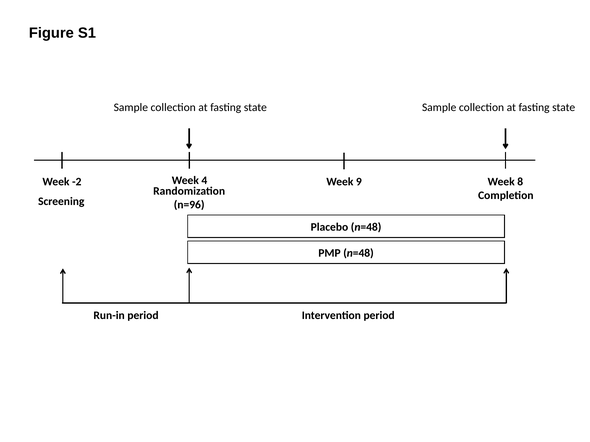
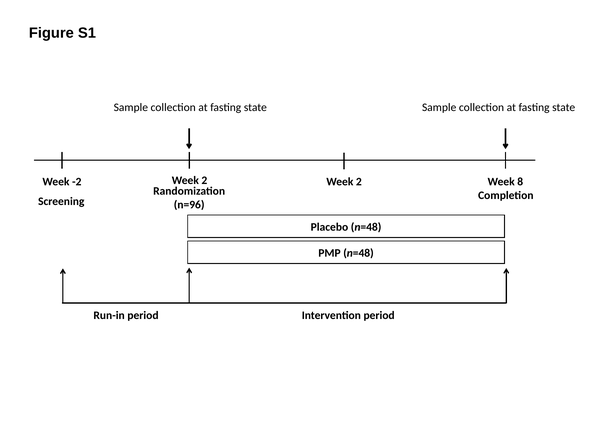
-2 Week 4: 4 -> 2
9 at (359, 182): 9 -> 2
